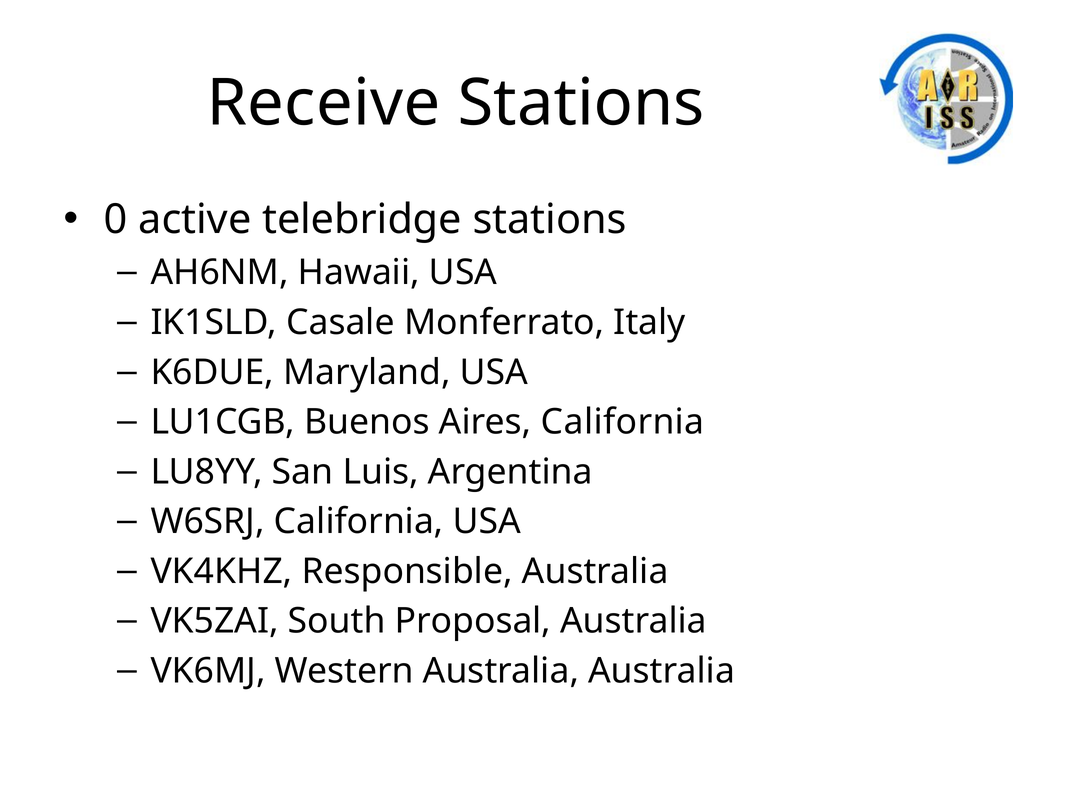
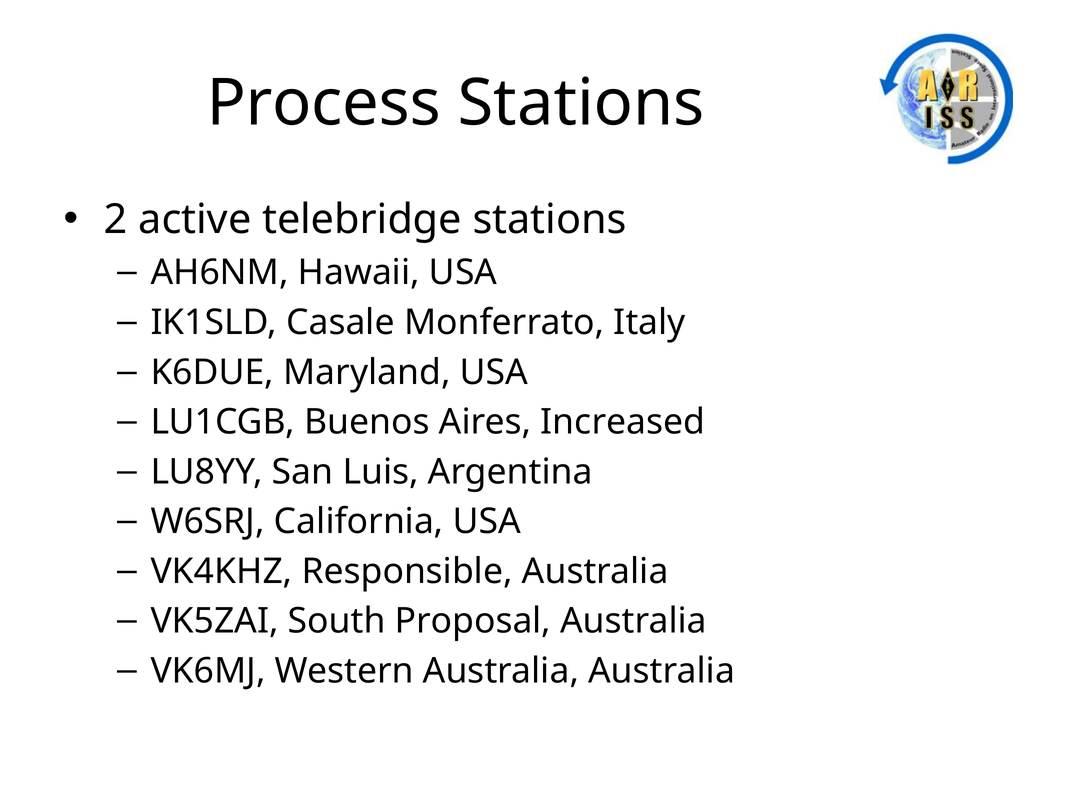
Receive: Receive -> Process
0: 0 -> 2
Aires California: California -> Increased
